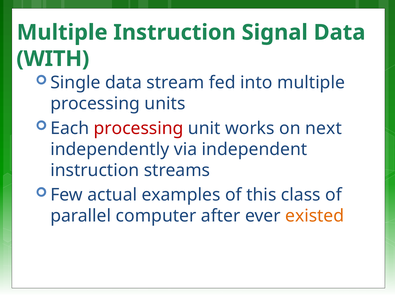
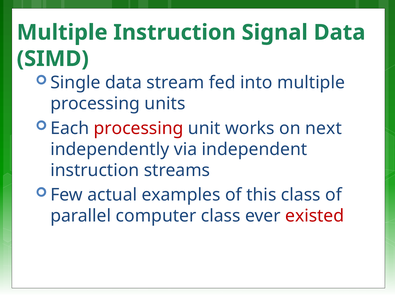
WITH: WITH -> SIMD
computer after: after -> class
existed colour: orange -> red
